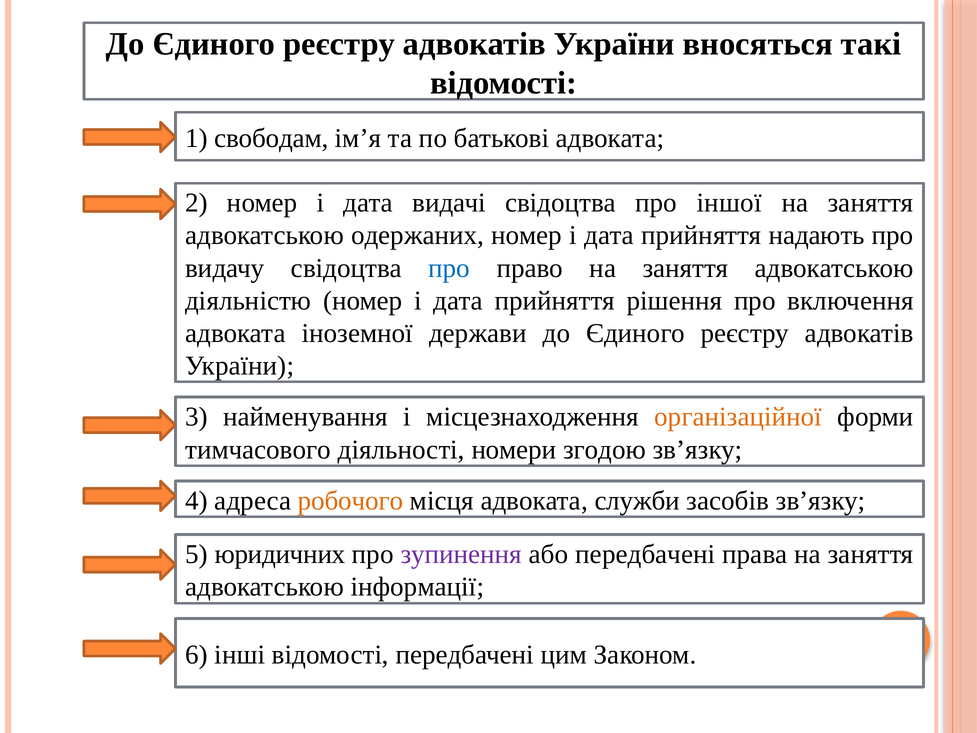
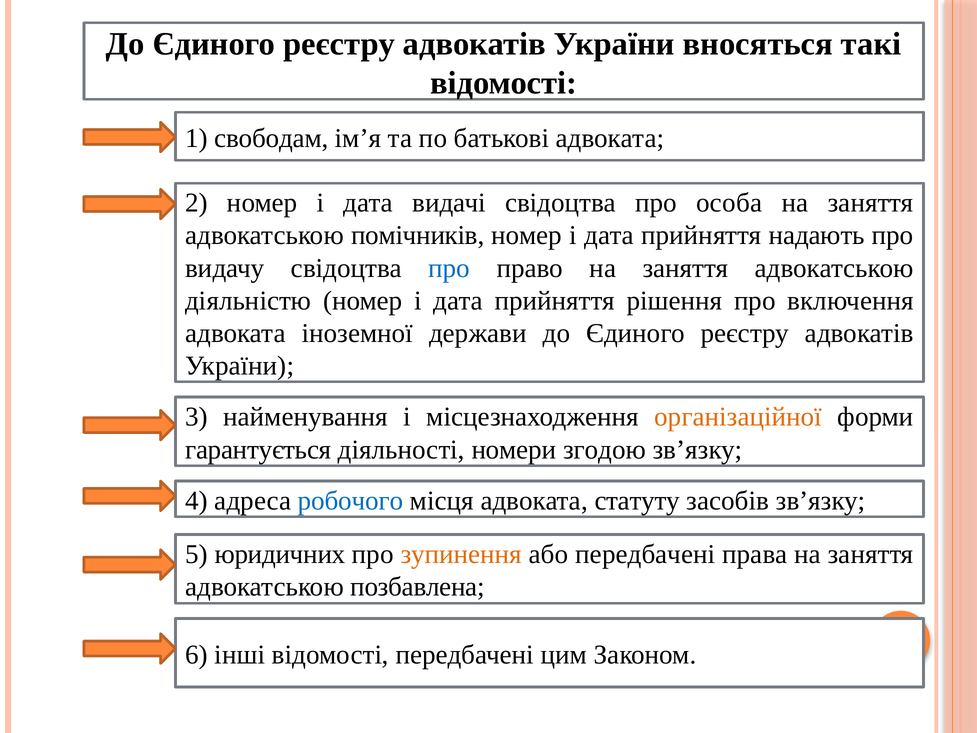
іншої: іншої -> особа
одержаних: одержаних -> помічників
тимчасового: тимчасового -> гарантується
робочого colour: orange -> blue
служби: служби -> статуту
зупинення colour: purple -> orange
інформації: інформації -> позбавлена
